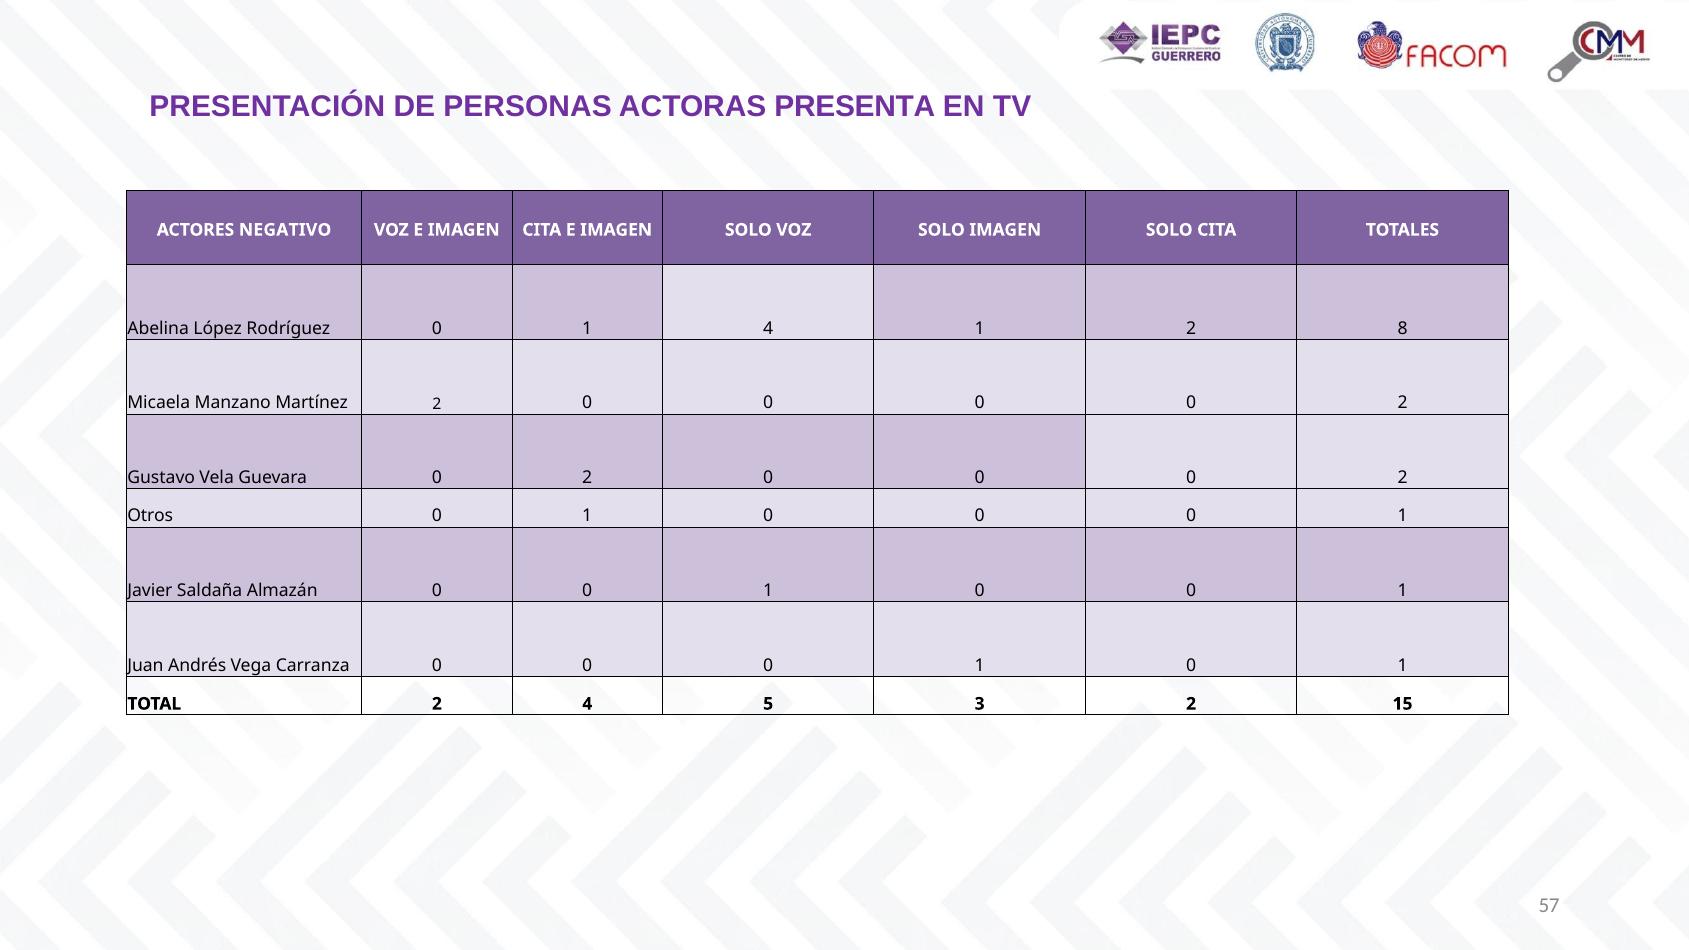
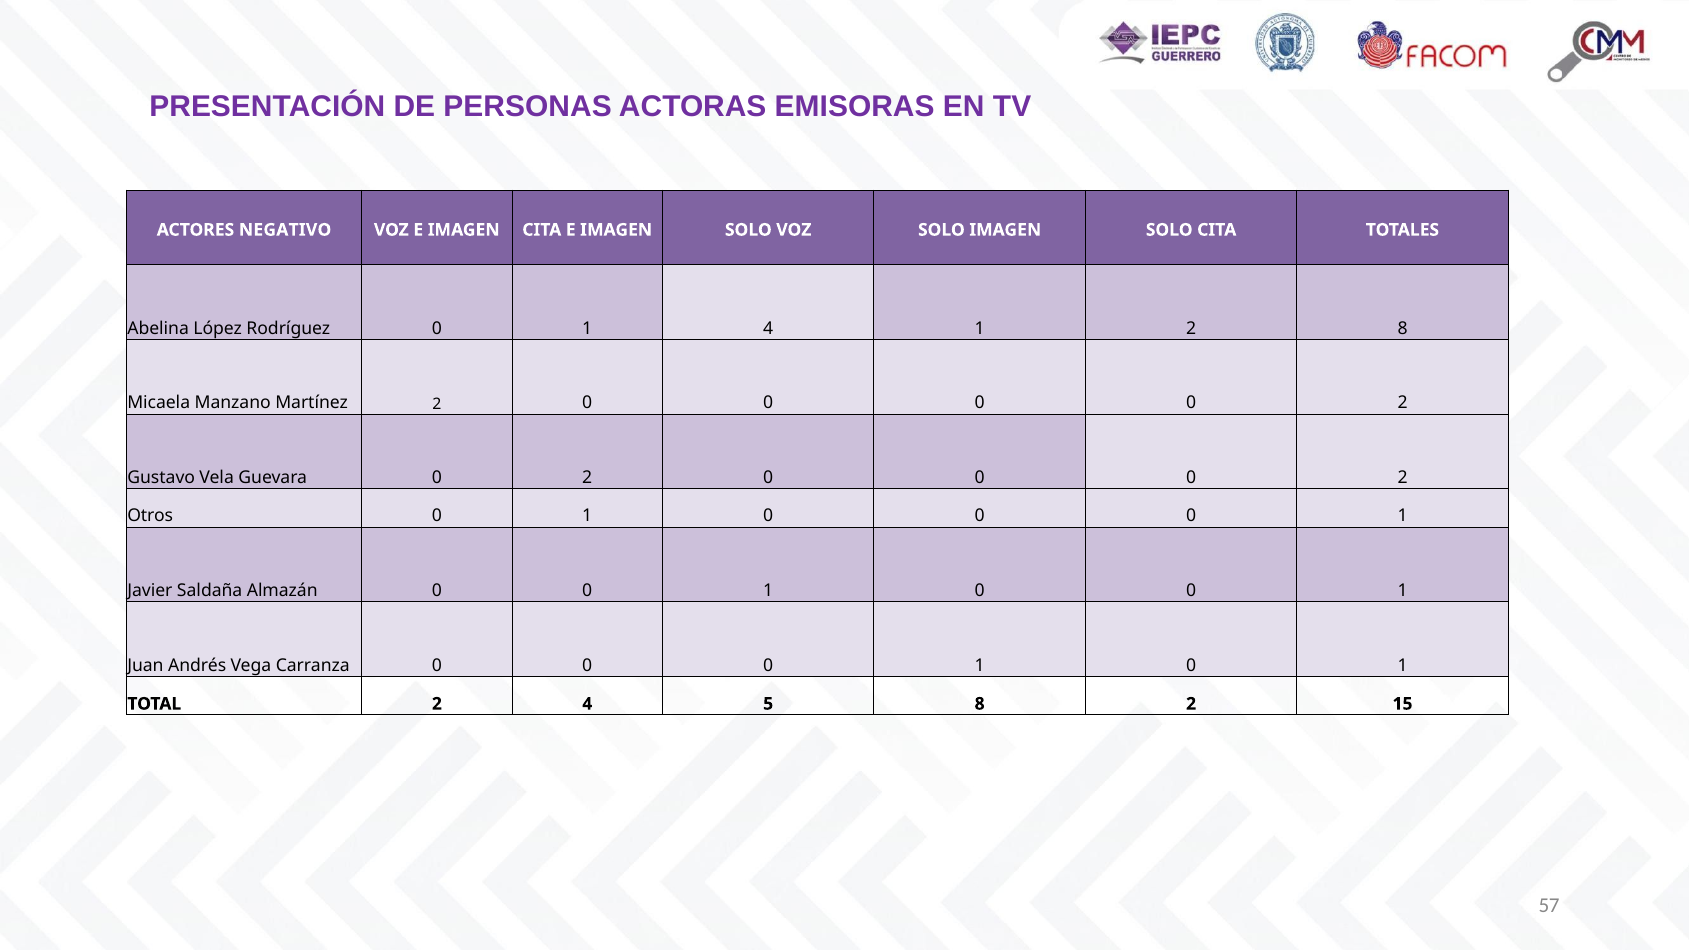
PRESENTA: PRESENTA -> EMISORAS
5 3: 3 -> 8
